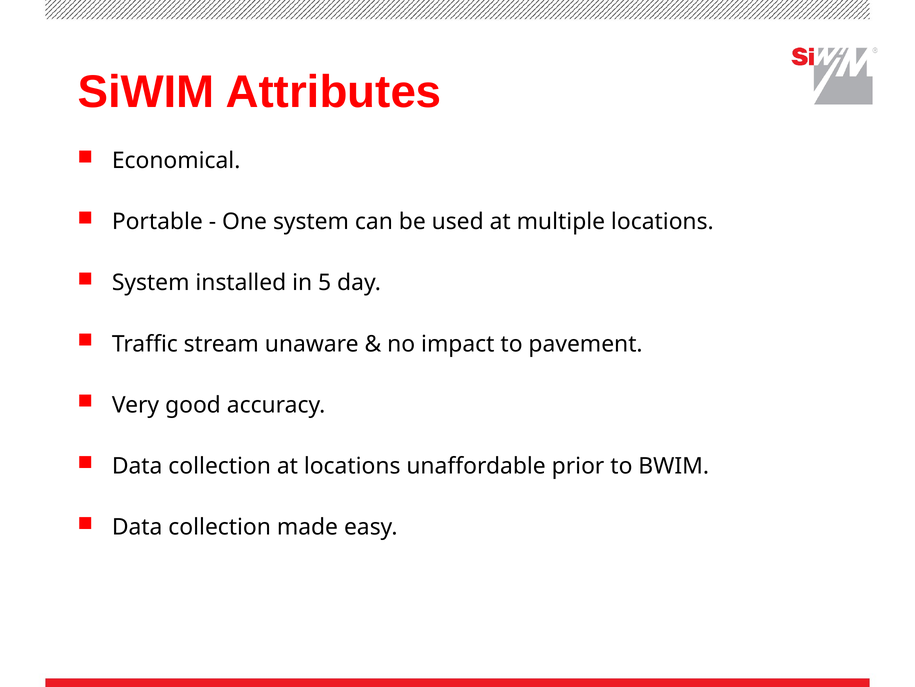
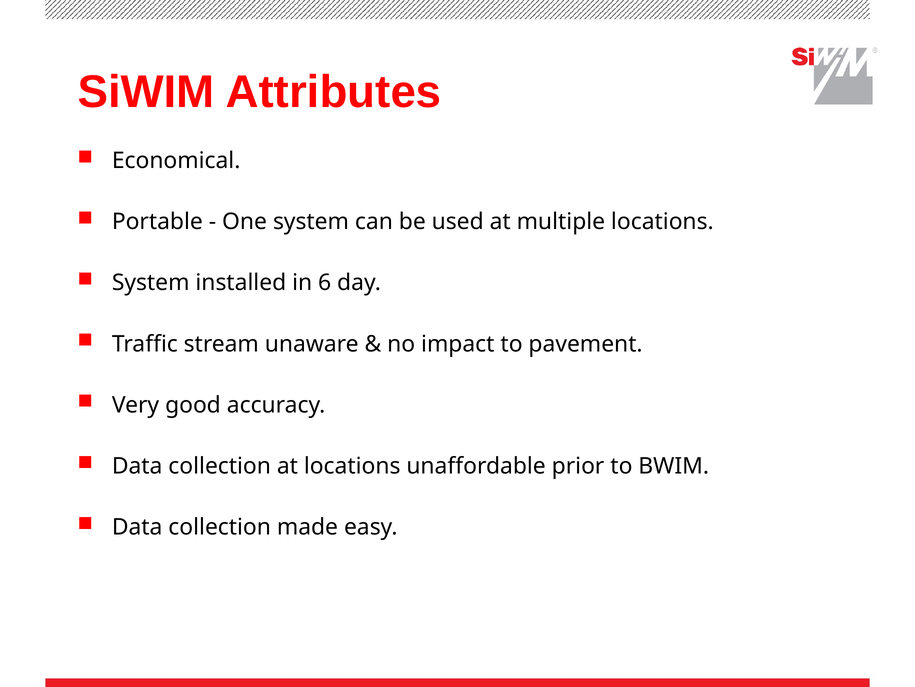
5: 5 -> 6
